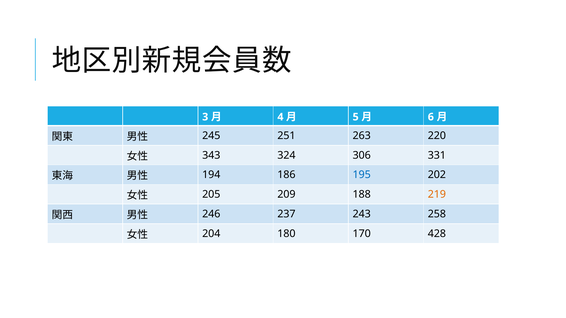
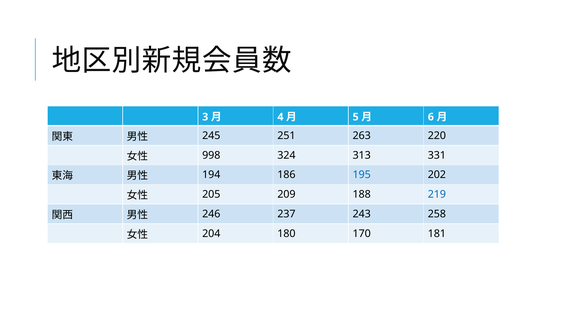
343: 343 -> 998
306: 306 -> 313
219 colour: orange -> blue
428: 428 -> 181
